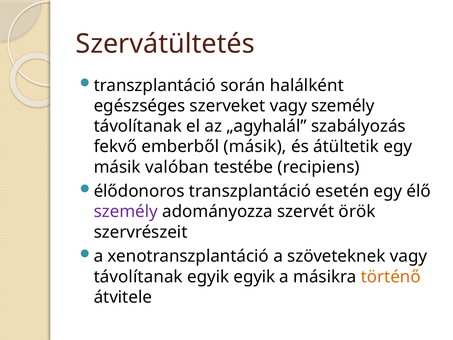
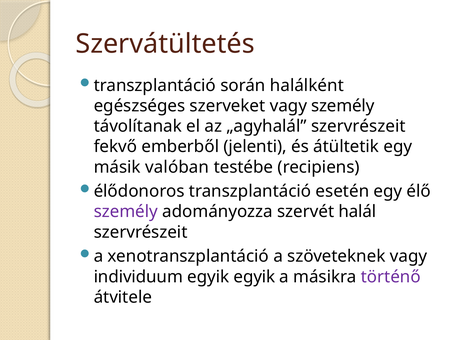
„agyhalál szabályozás: szabályozás -> szervrészeit
emberből másik: másik -> jelenti
örök: örök -> halál
távolítanak at (138, 277): távolítanak -> individuum
történő colour: orange -> purple
